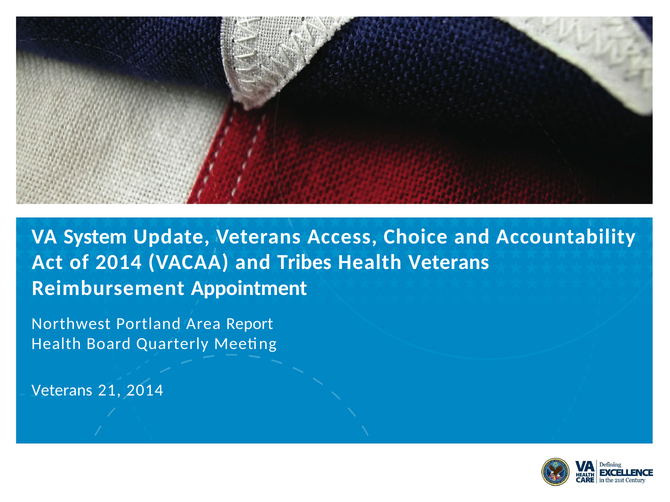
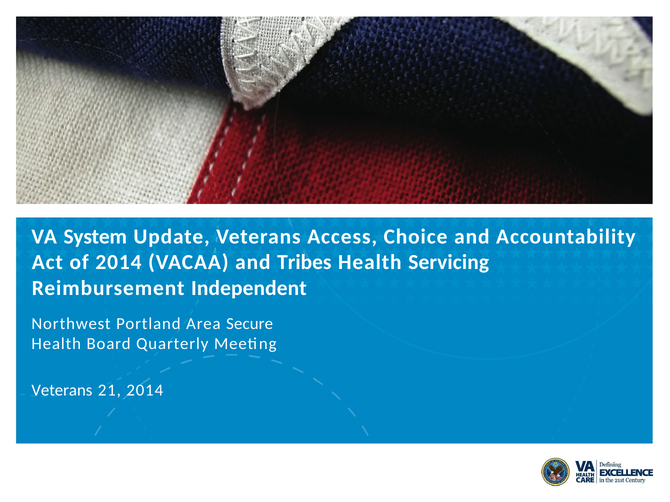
Health Veterans: Veterans -> Servicing
Appointment: Appointment -> Independent
Report: Report -> Secure
